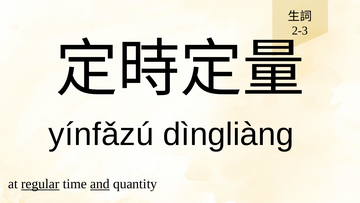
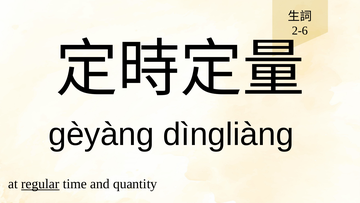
2-3: 2-3 -> 2-6
yínfǎzú: yínfǎzú -> gèyàng
and underline: present -> none
